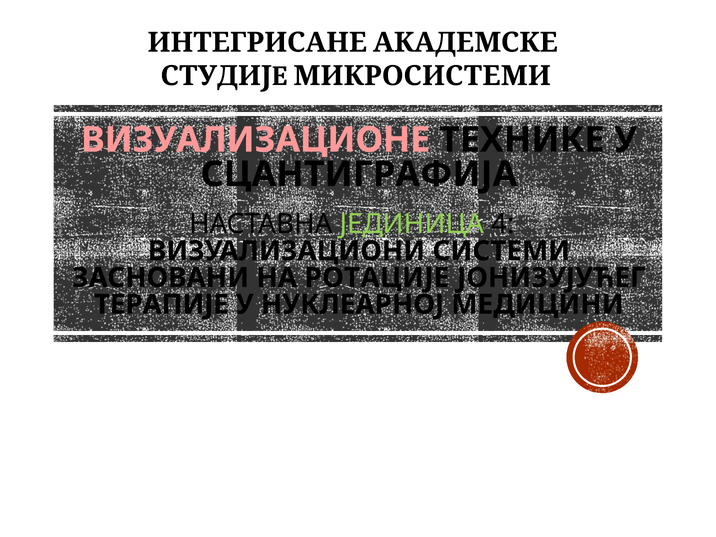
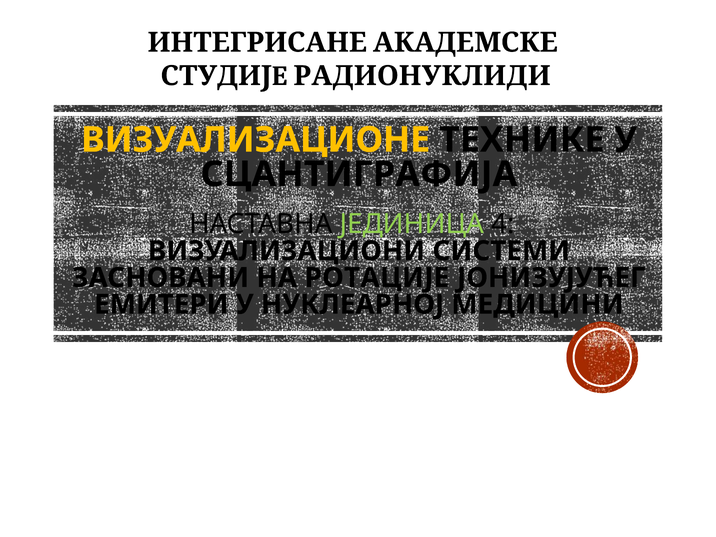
МИКРОСИСТЕМИ: МИКРОСИСТЕМИ -> РАДИОНУКЛИДИ
ВИЗУАЛИЗАЦИОНЕ colour: pink -> yellow
ТЕРАПИЈЕ: ТЕРАПИЈЕ -> ЕМИТЕРИ
